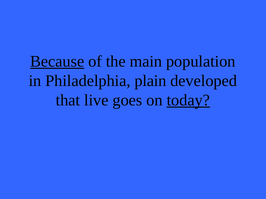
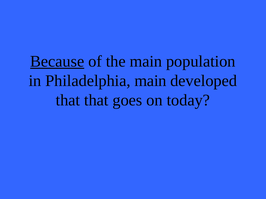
Philadelphia plain: plain -> main
that live: live -> that
today underline: present -> none
